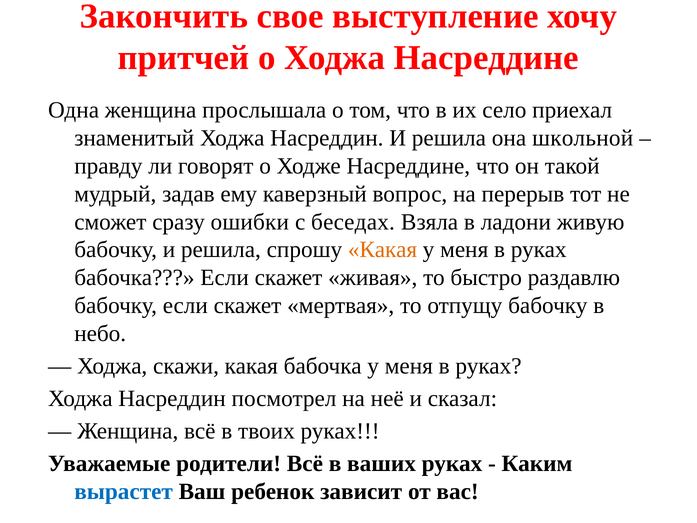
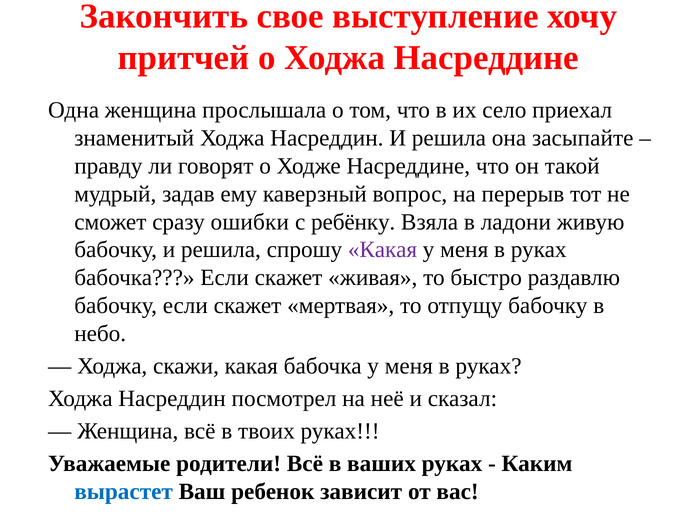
школьной: школьной -> засыпайте
беседах: беседах -> ребёнку
Какая at (383, 250) colour: orange -> purple
